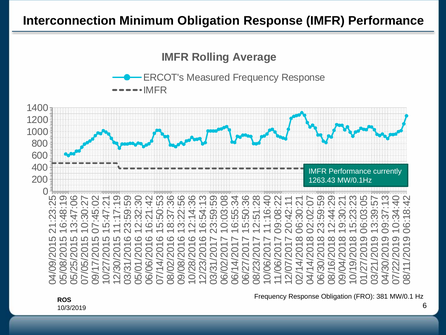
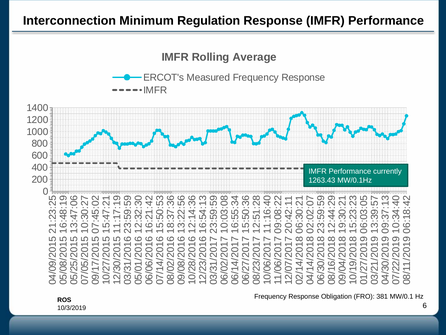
Minimum Obligation: Obligation -> Regulation
